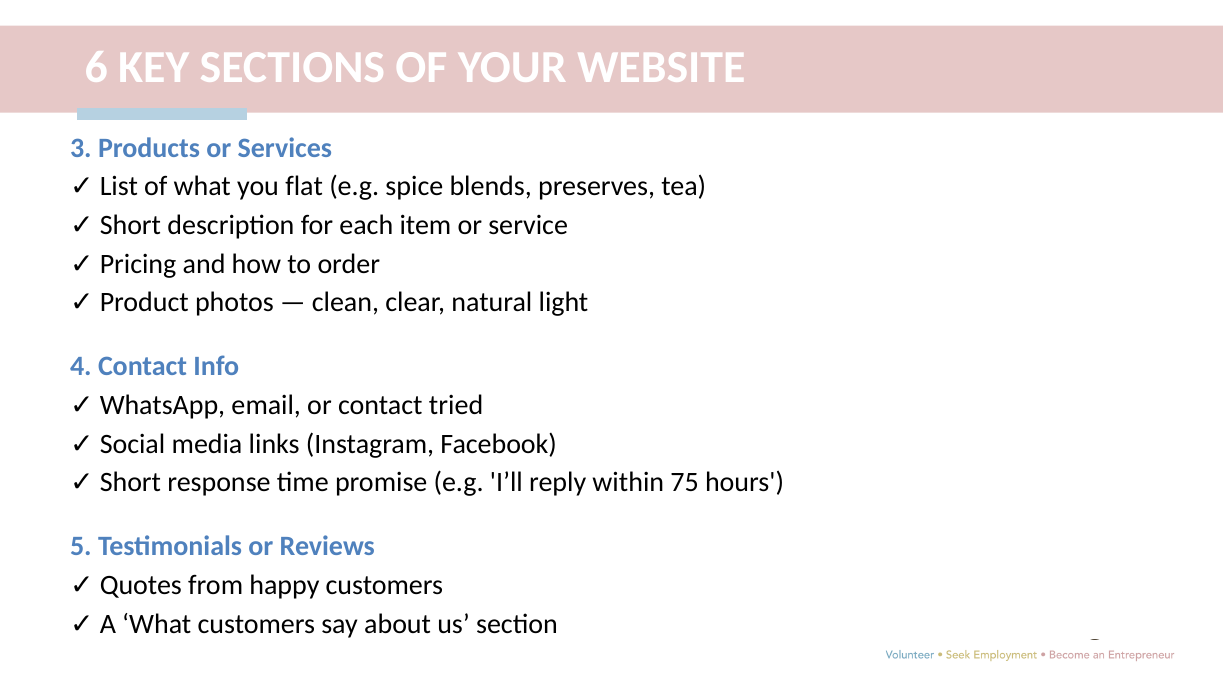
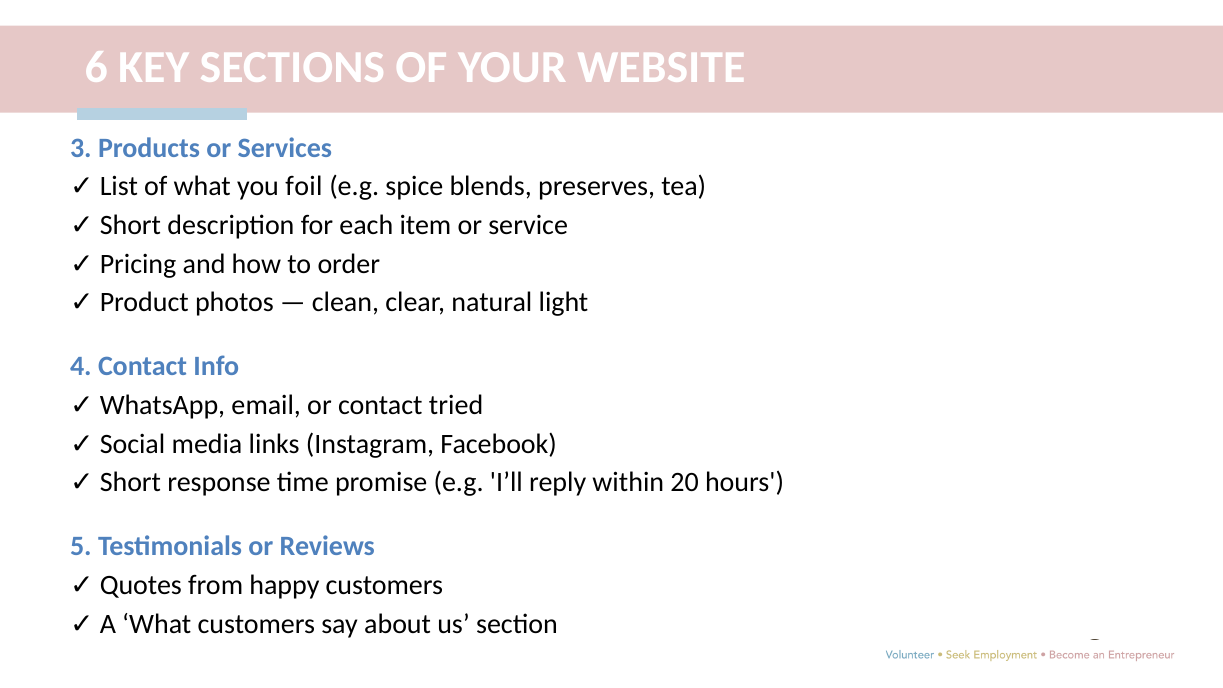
flat: flat -> foil
75: 75 -> 20
